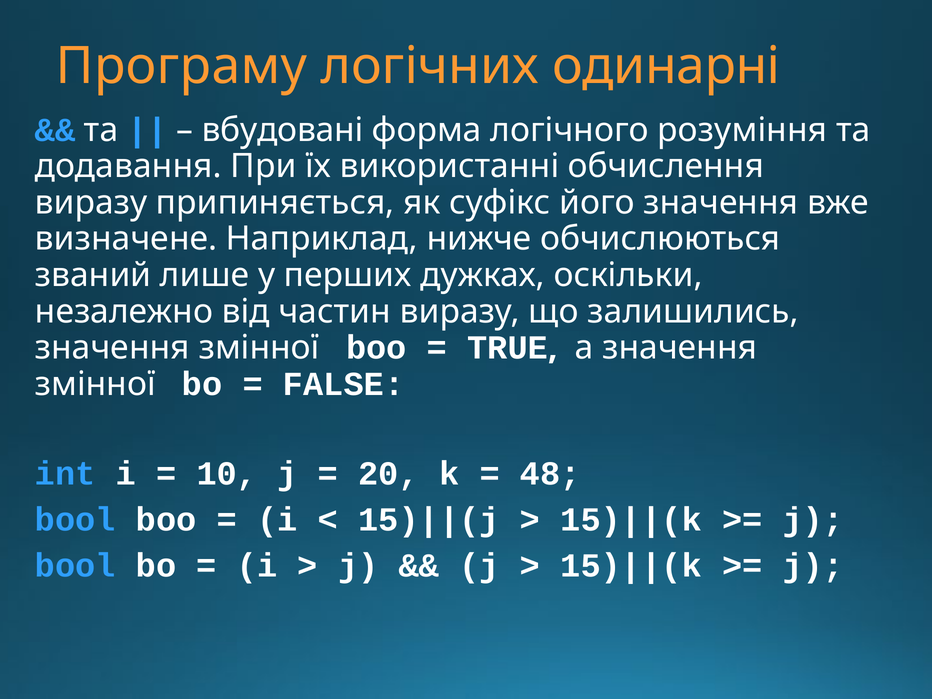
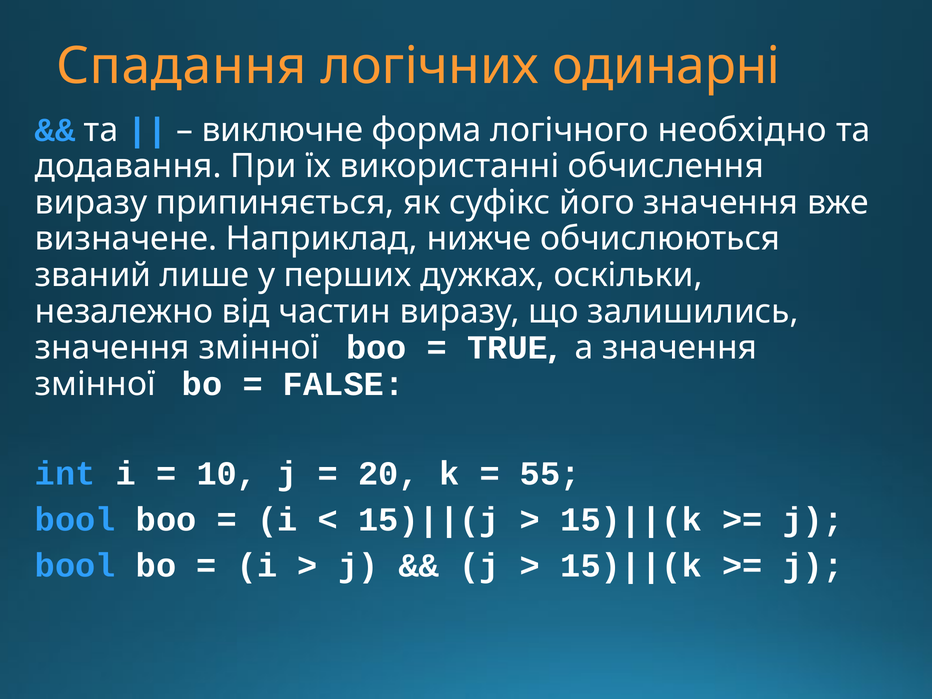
Програму: Програму -> Спадання
вбудовані: вбудовані -> виключне
розуміння: розуміння -> необхідно
48: 48 -> 55
